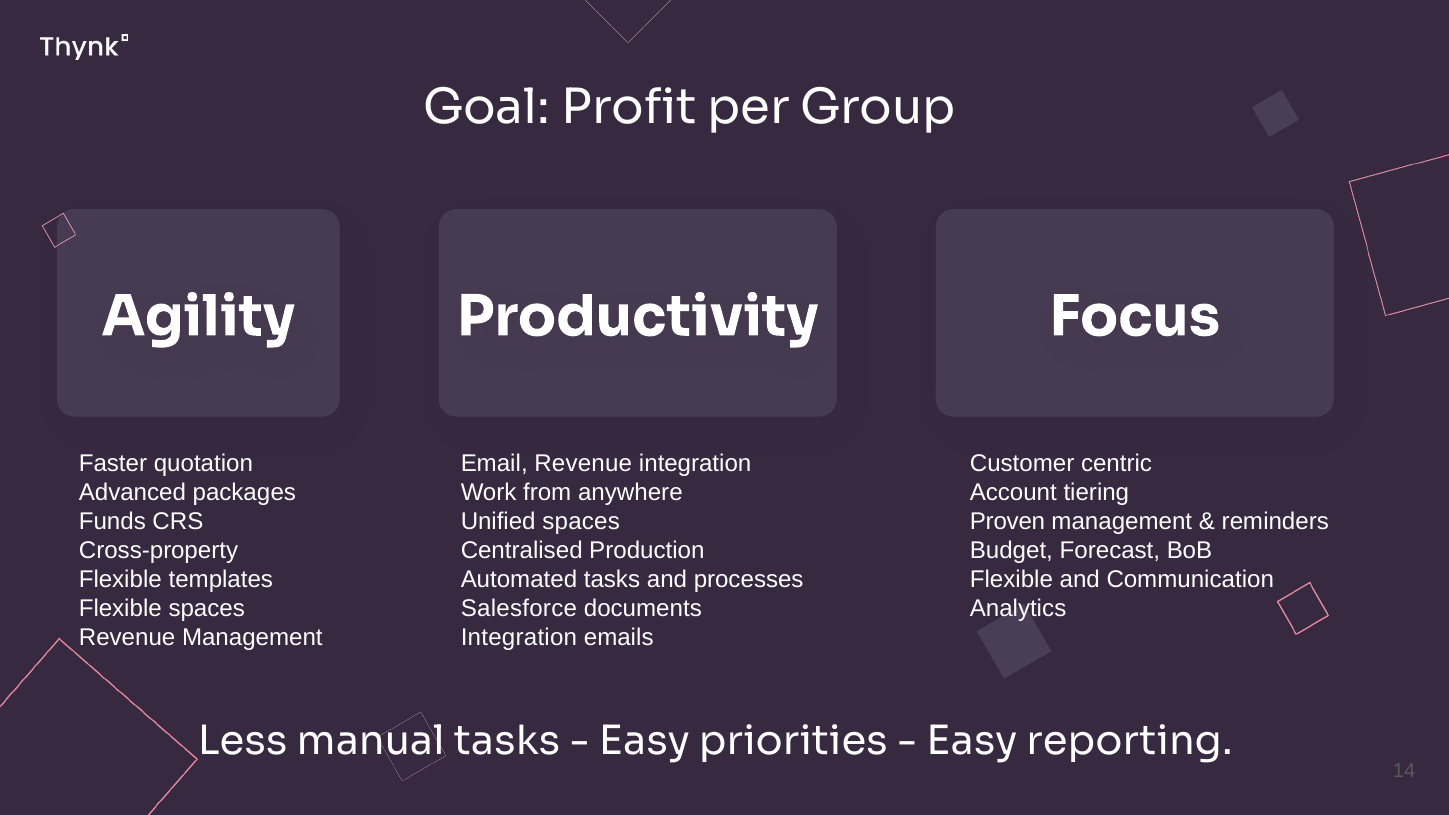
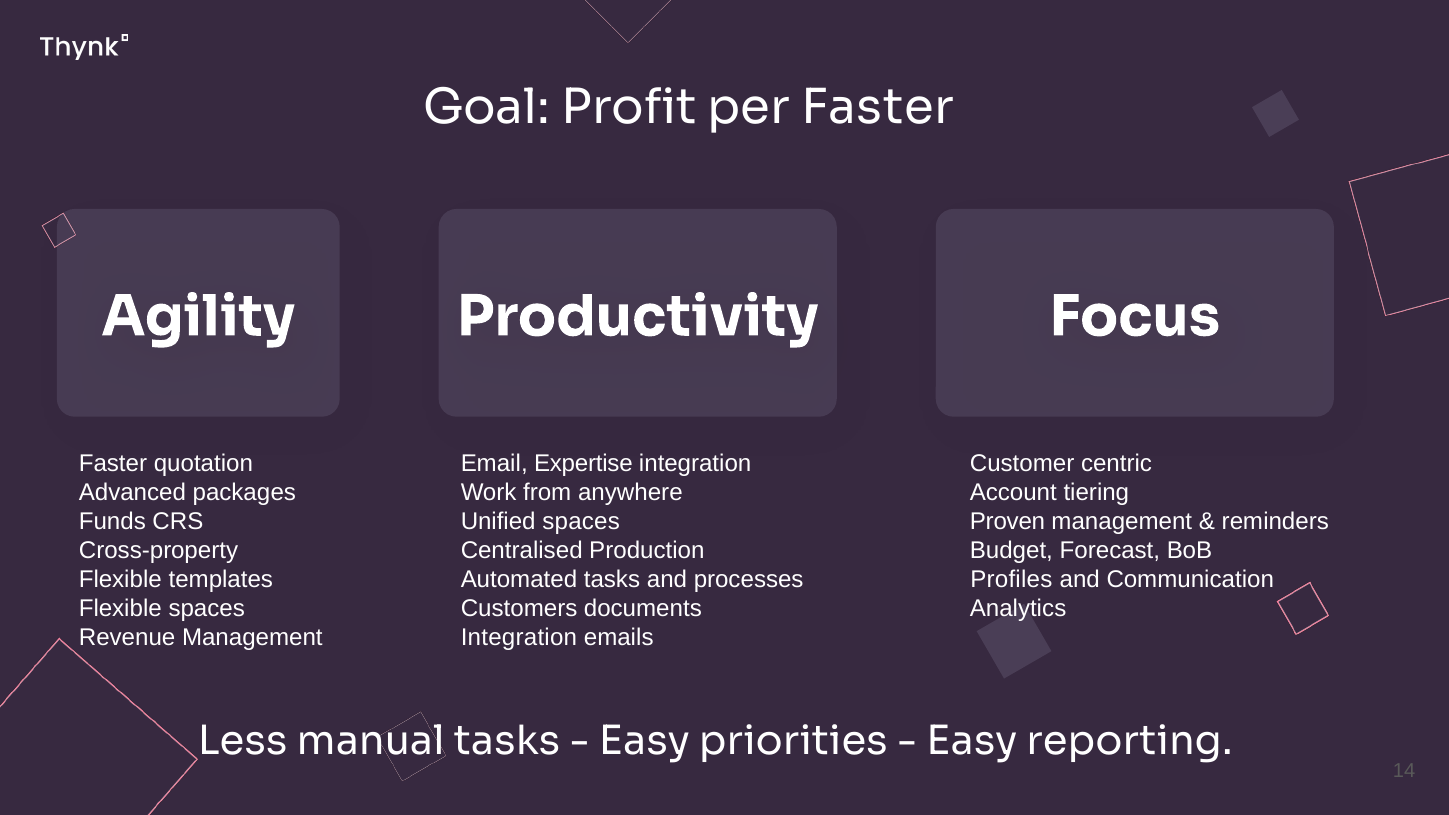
per Group: Group -> Faster
Email Revenue: Revenue -> Expertise
Flexible at (1011, 579): Flexible -> Profiles
Salesforce: Salesforce -> Customers
